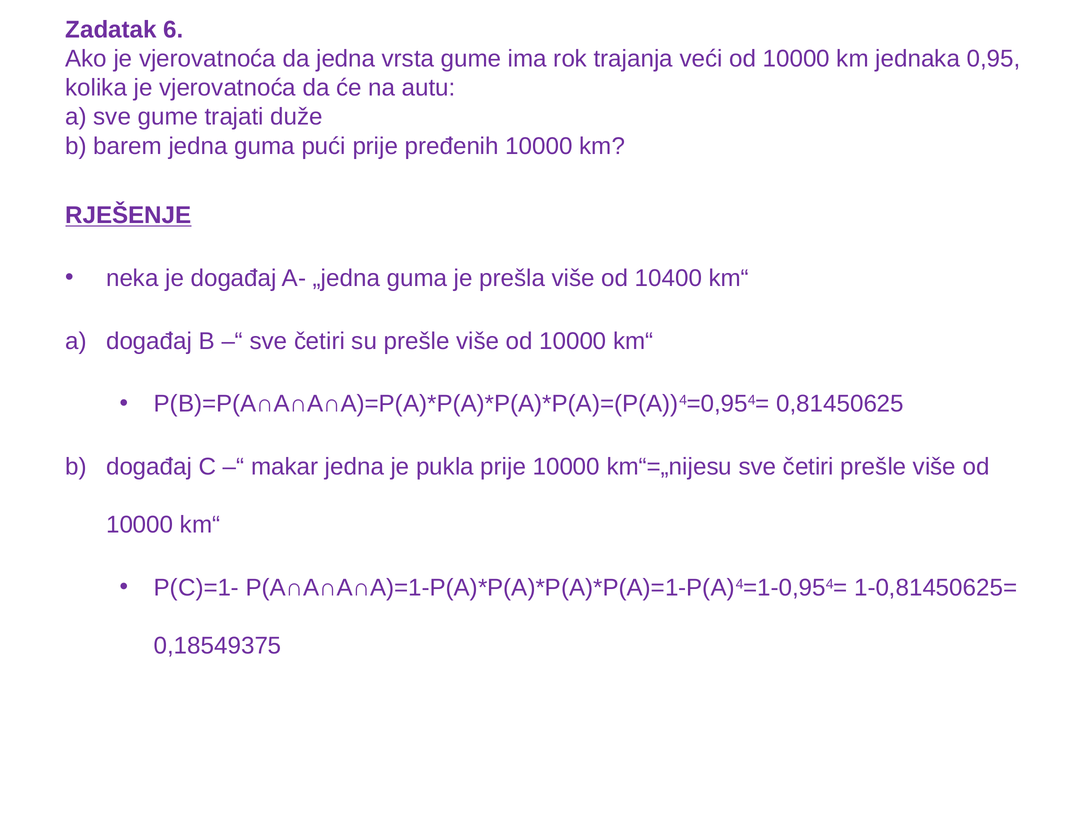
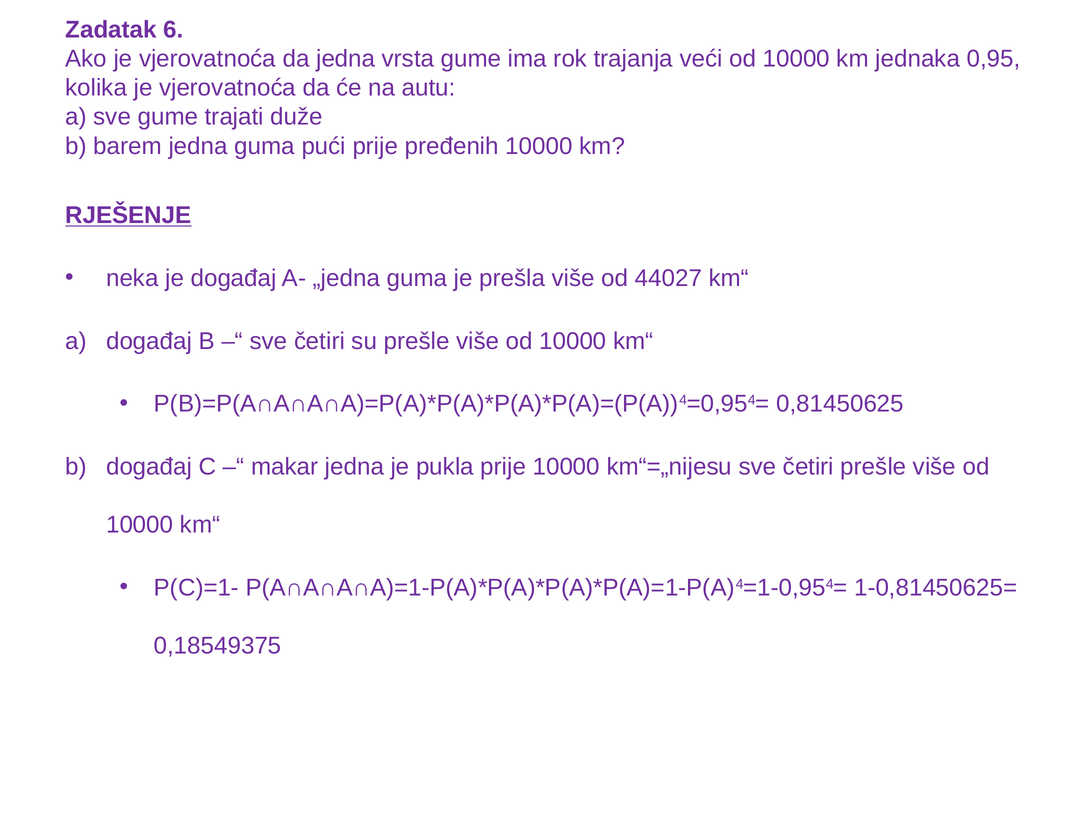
10400: 10400 -> 44027
